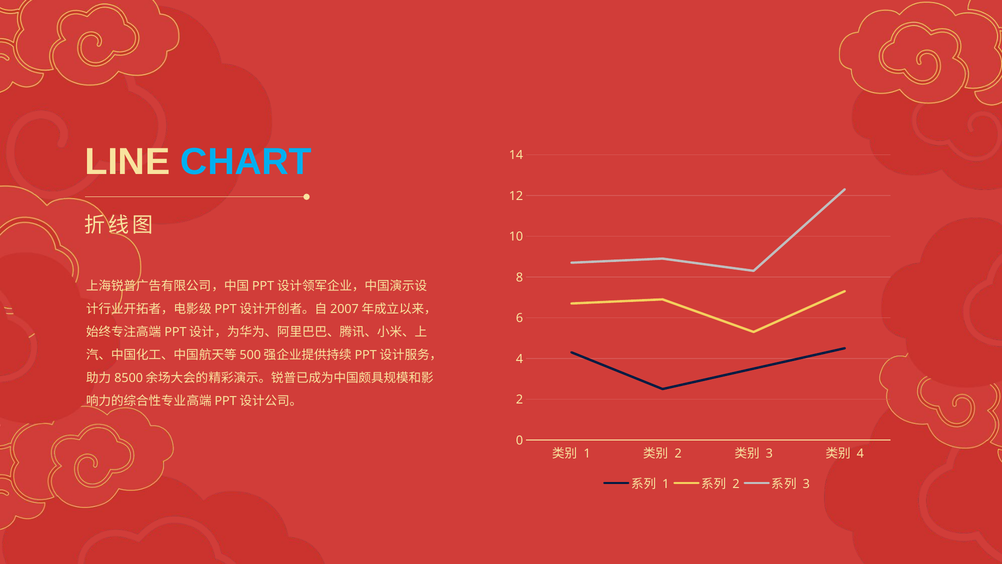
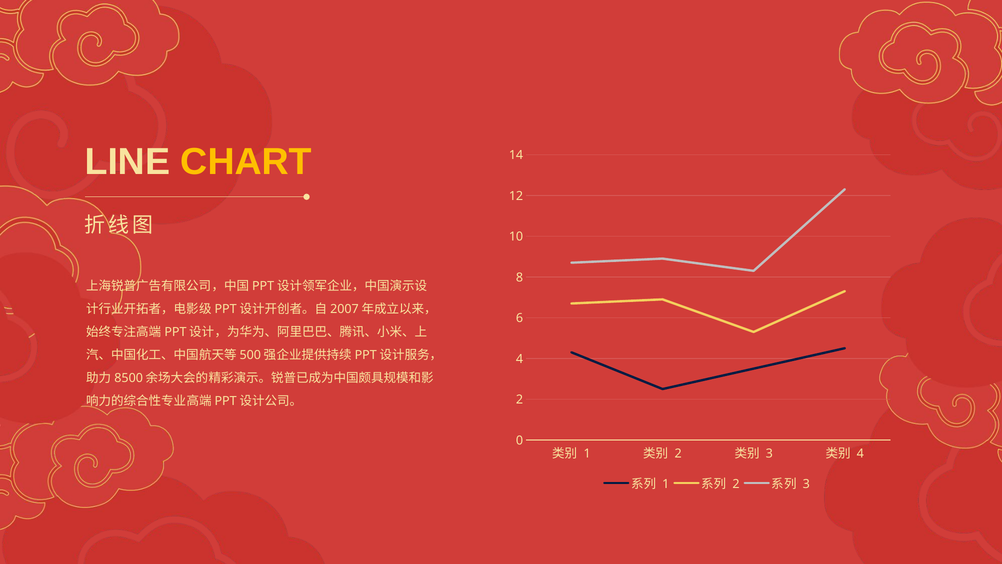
CHART colour: light blue -> yellow
